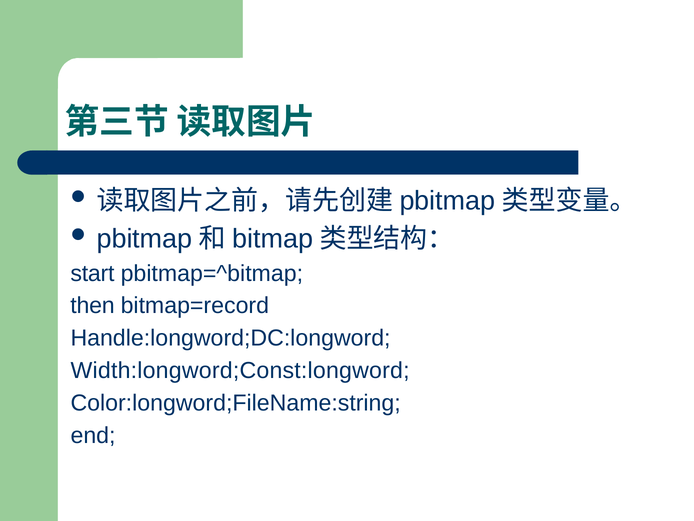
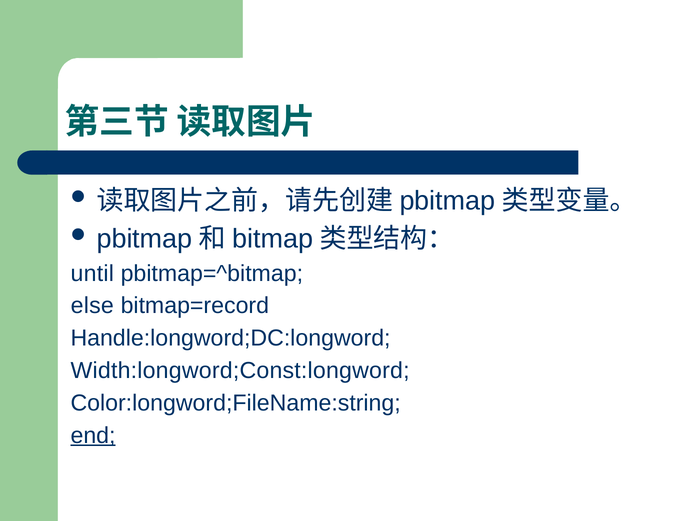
start: start -> until
then: then -> else
end underline: none -> present
